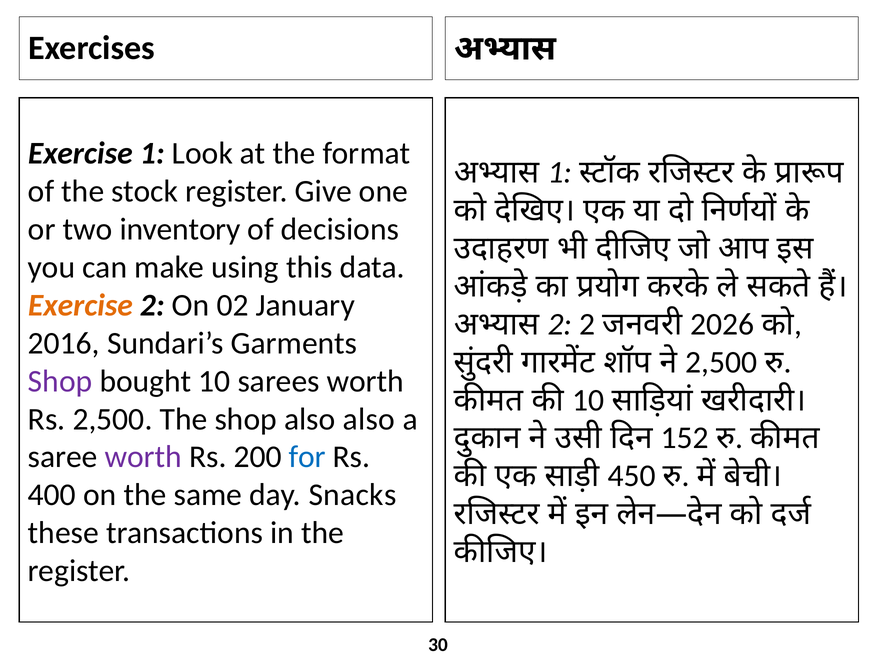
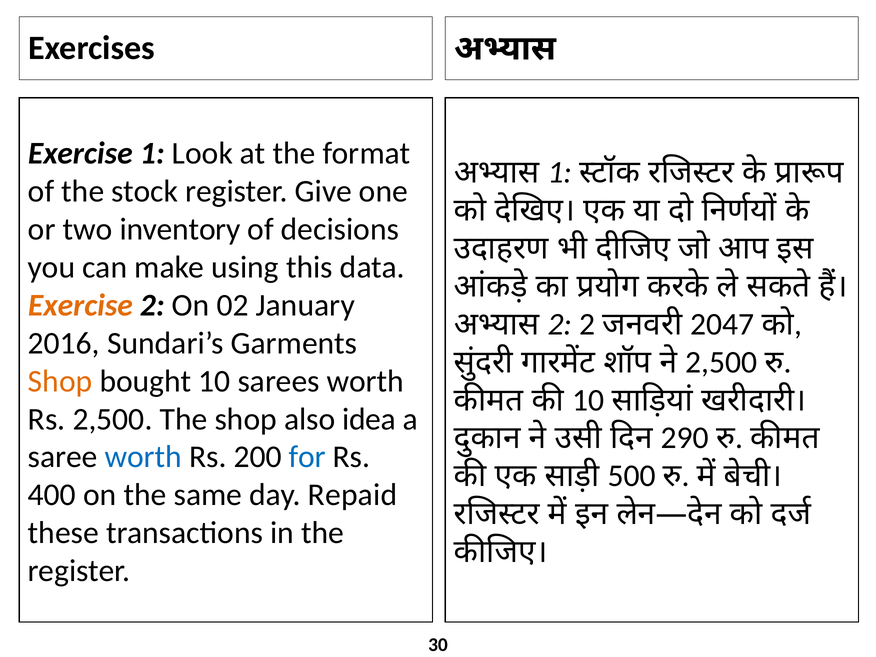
2026: 2026 -> 2047
Shop at (60, 381) colour: purple -> orange
also also: also -> idea
152: 152 -> 290
worth at (143, 457) colour: purple -> blue
450: 450 -> 500
Snacks: Snacks -> Repaid
